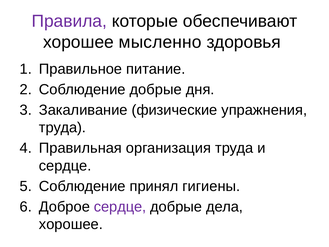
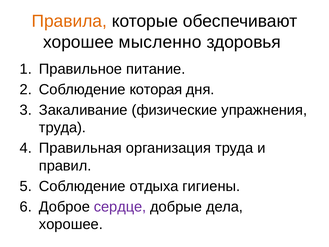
Правила colour: purple -> orange
Соблюдение добрые: добрые -> которая
сердце at (65, 166): сердце -> правил
принял: принял -> отдыха
